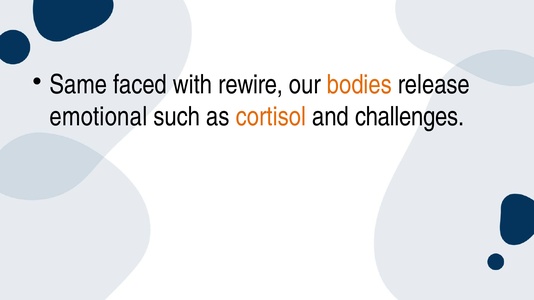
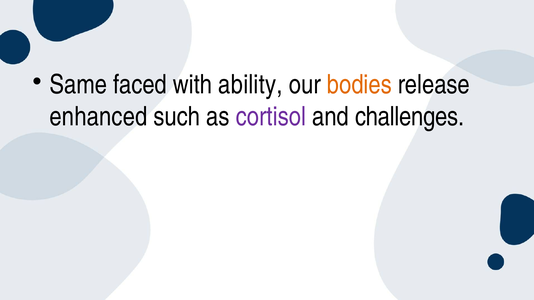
rewire: rewire -> ability
emotional: emotional -> enhanced
cortisol colour: orange -> purple
